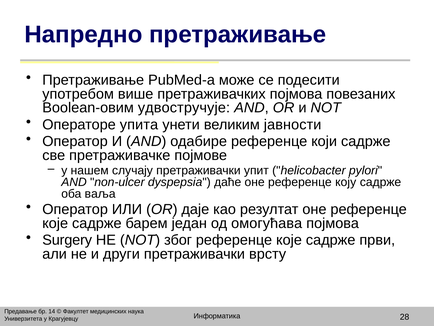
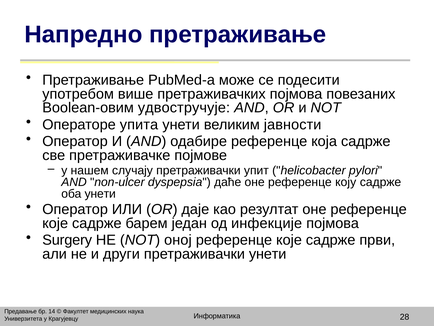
који: који -> која
оба ваља: ваља -> унети
омогућава: омогућава -> инфекције
због: због -> оној
претраживачки врсту: врсту -> унети
